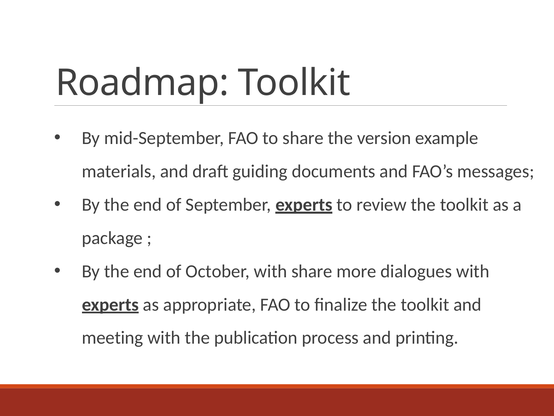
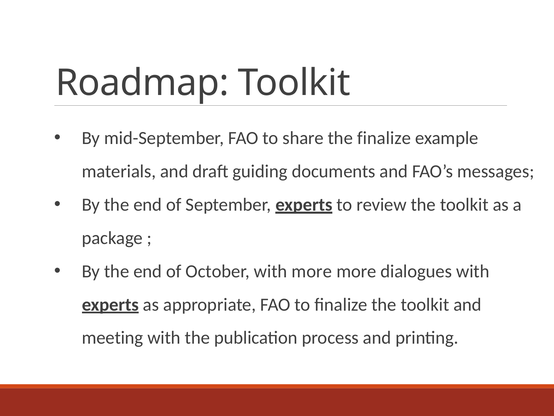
the version: version -> finalize
with share: share -> more
